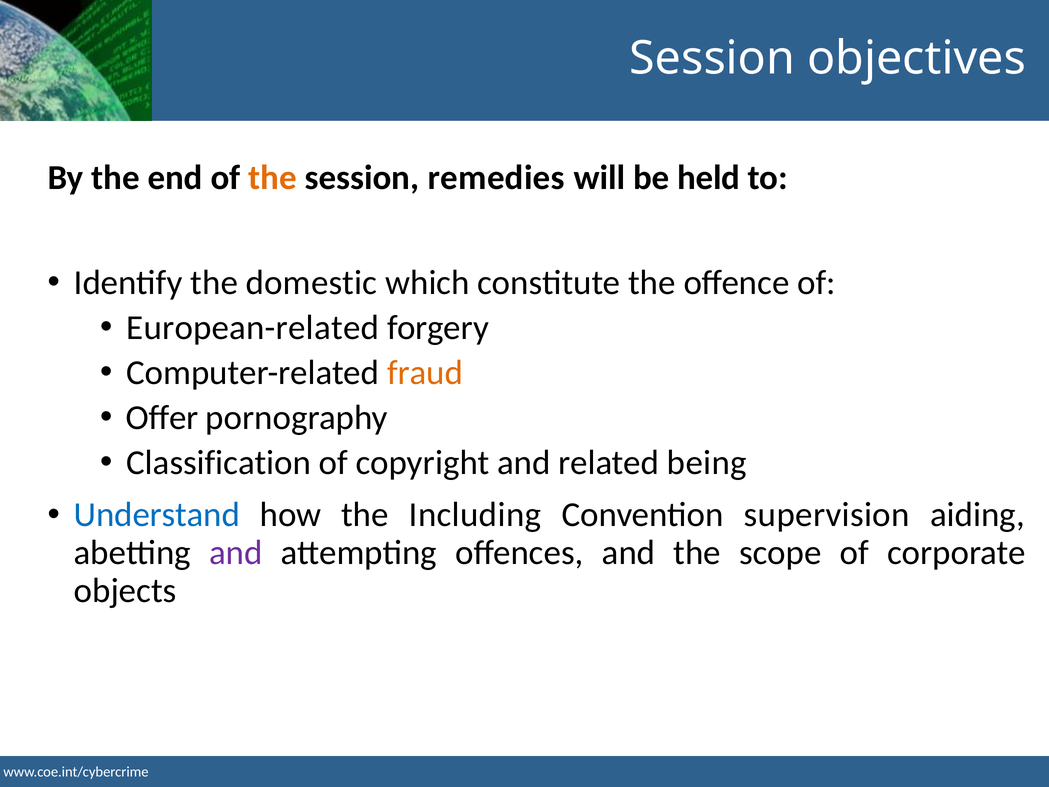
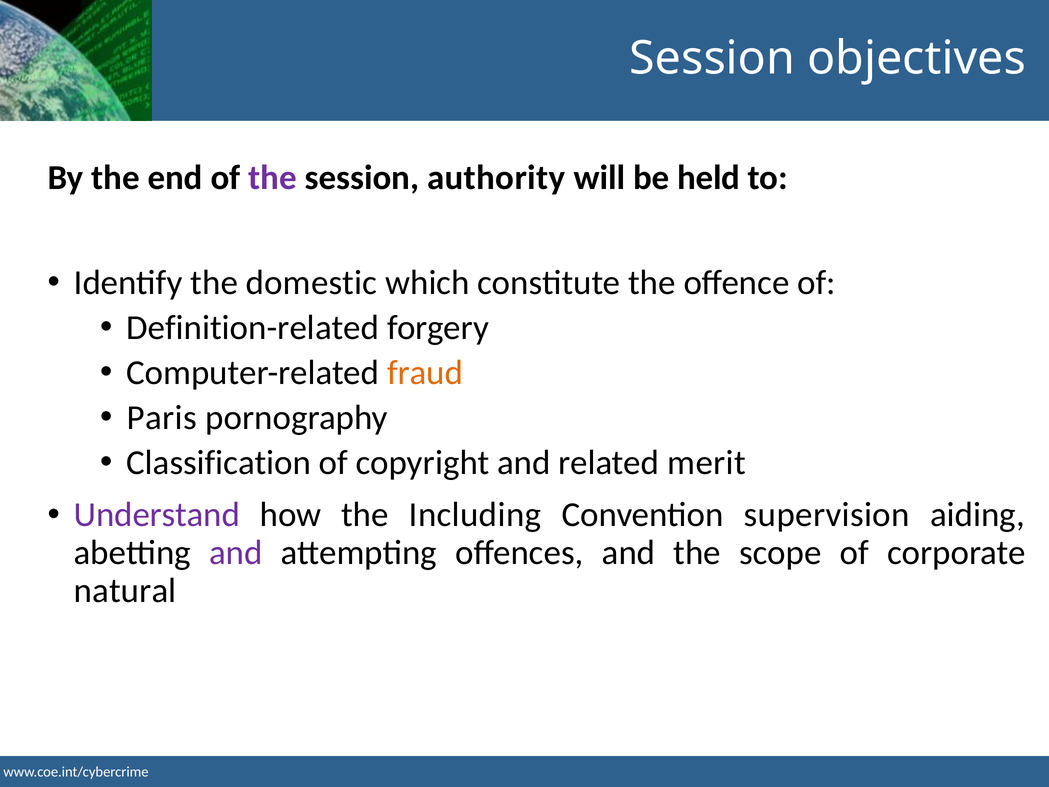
the at (273, 178) colour: orange -> purple
remedies: remedies -> authority
European-related: European-related -> Definition-related
Offer: Offer -> Paris
being: being -> merit
Understand colour: blue -> purple
objects: objects -> natural
